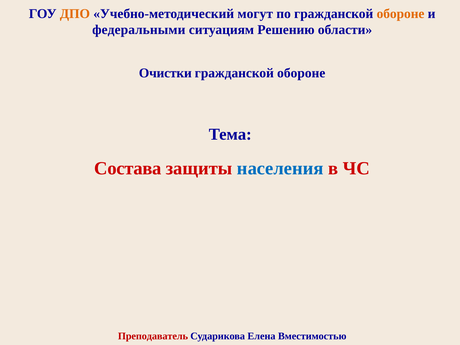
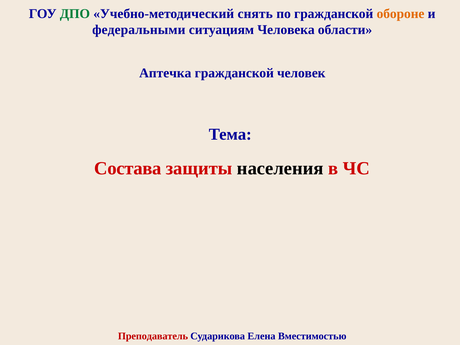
ДПО colour: orange -> green
могут: могут -> снять
Решению: Решению -> Человека
Очистки: Очистки -> Аптечка
обороне at (301, 73): обороне -> человек
населения colour: blue -> black
